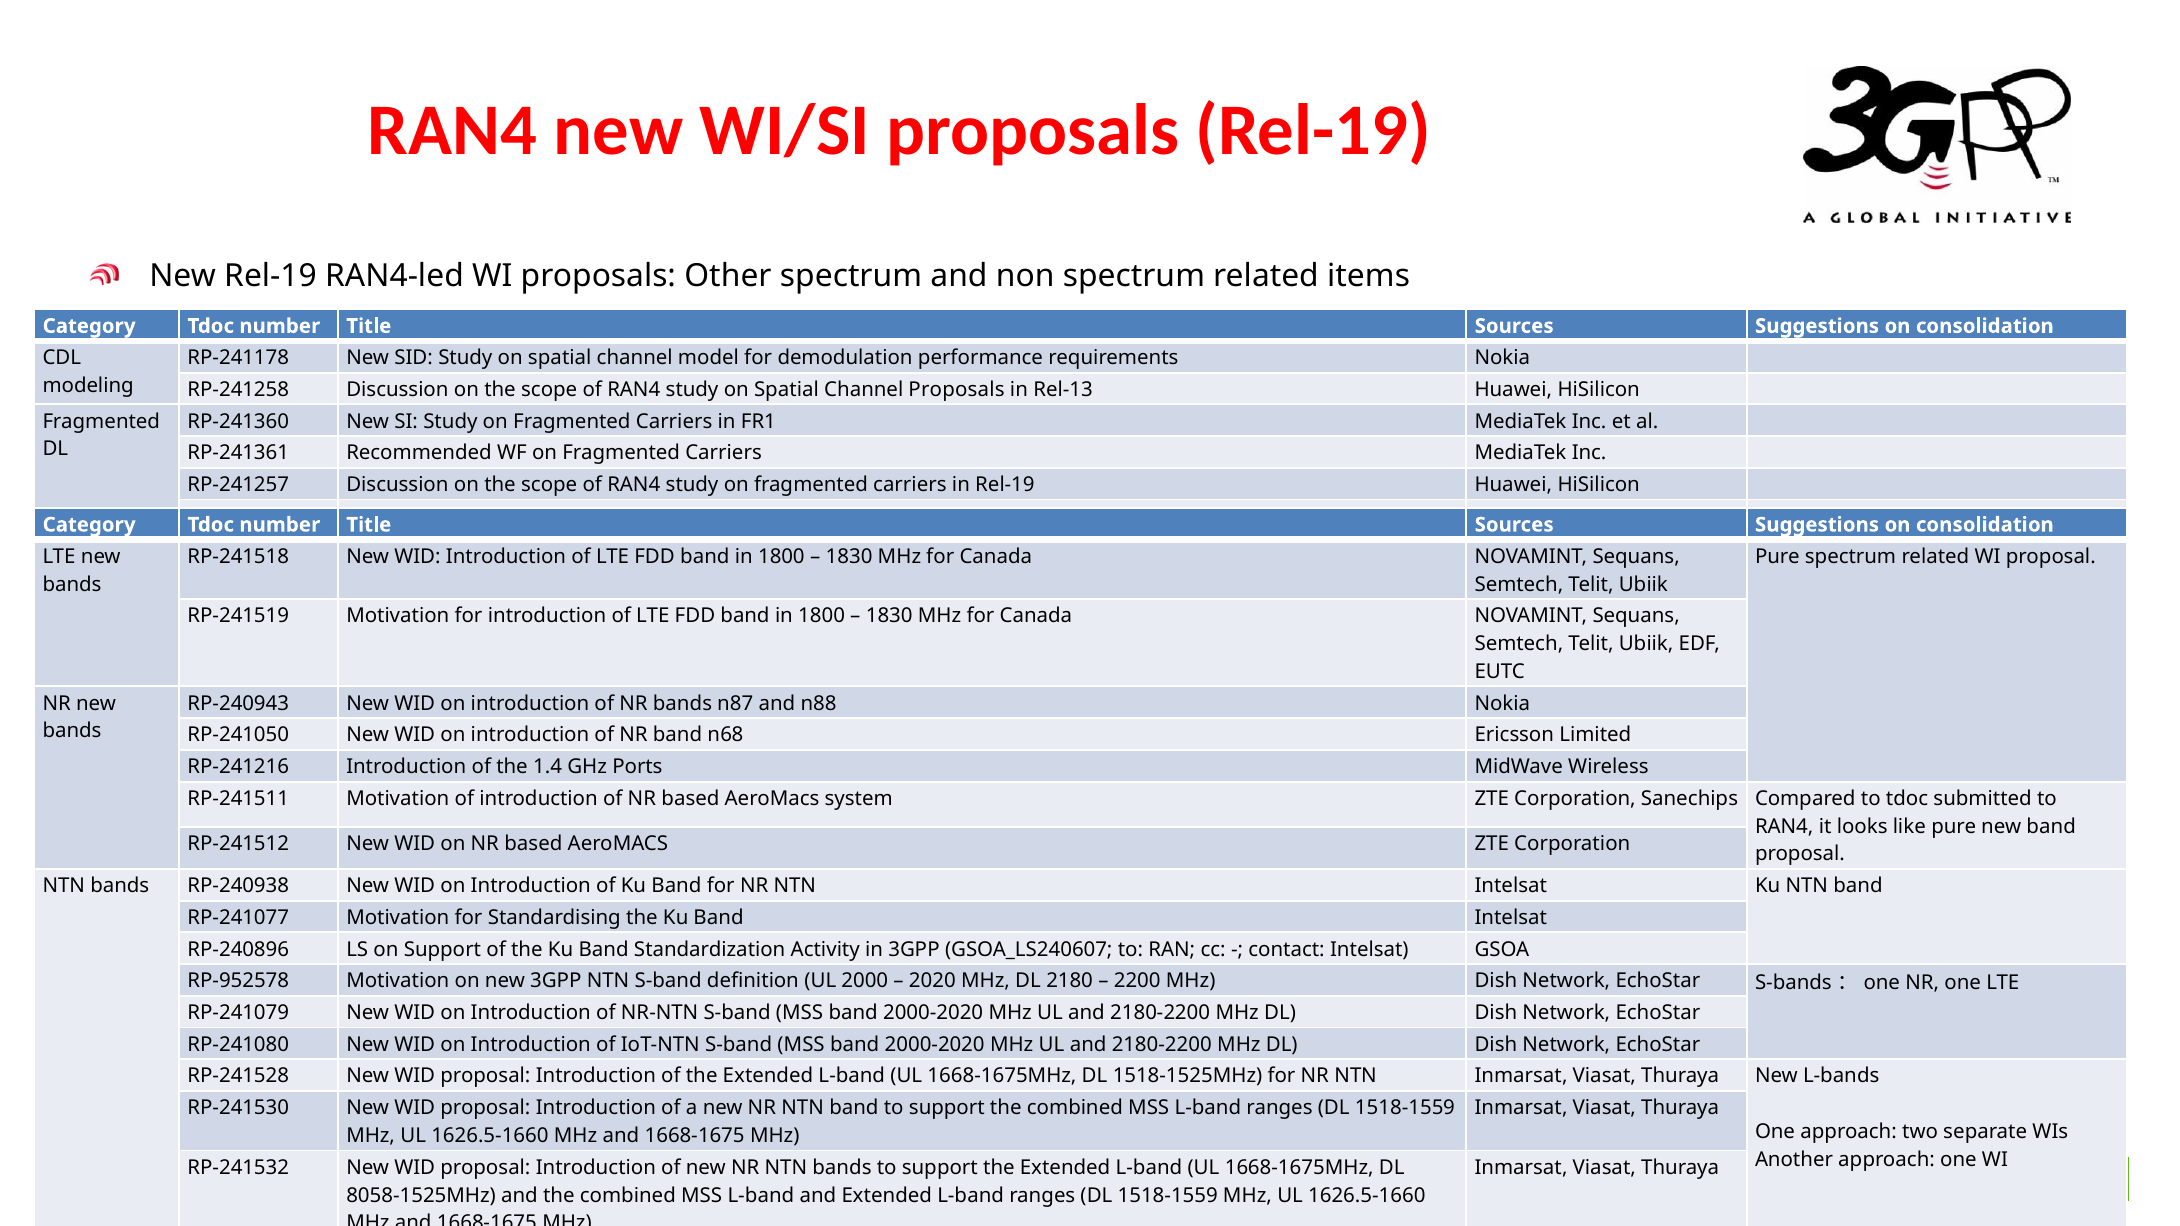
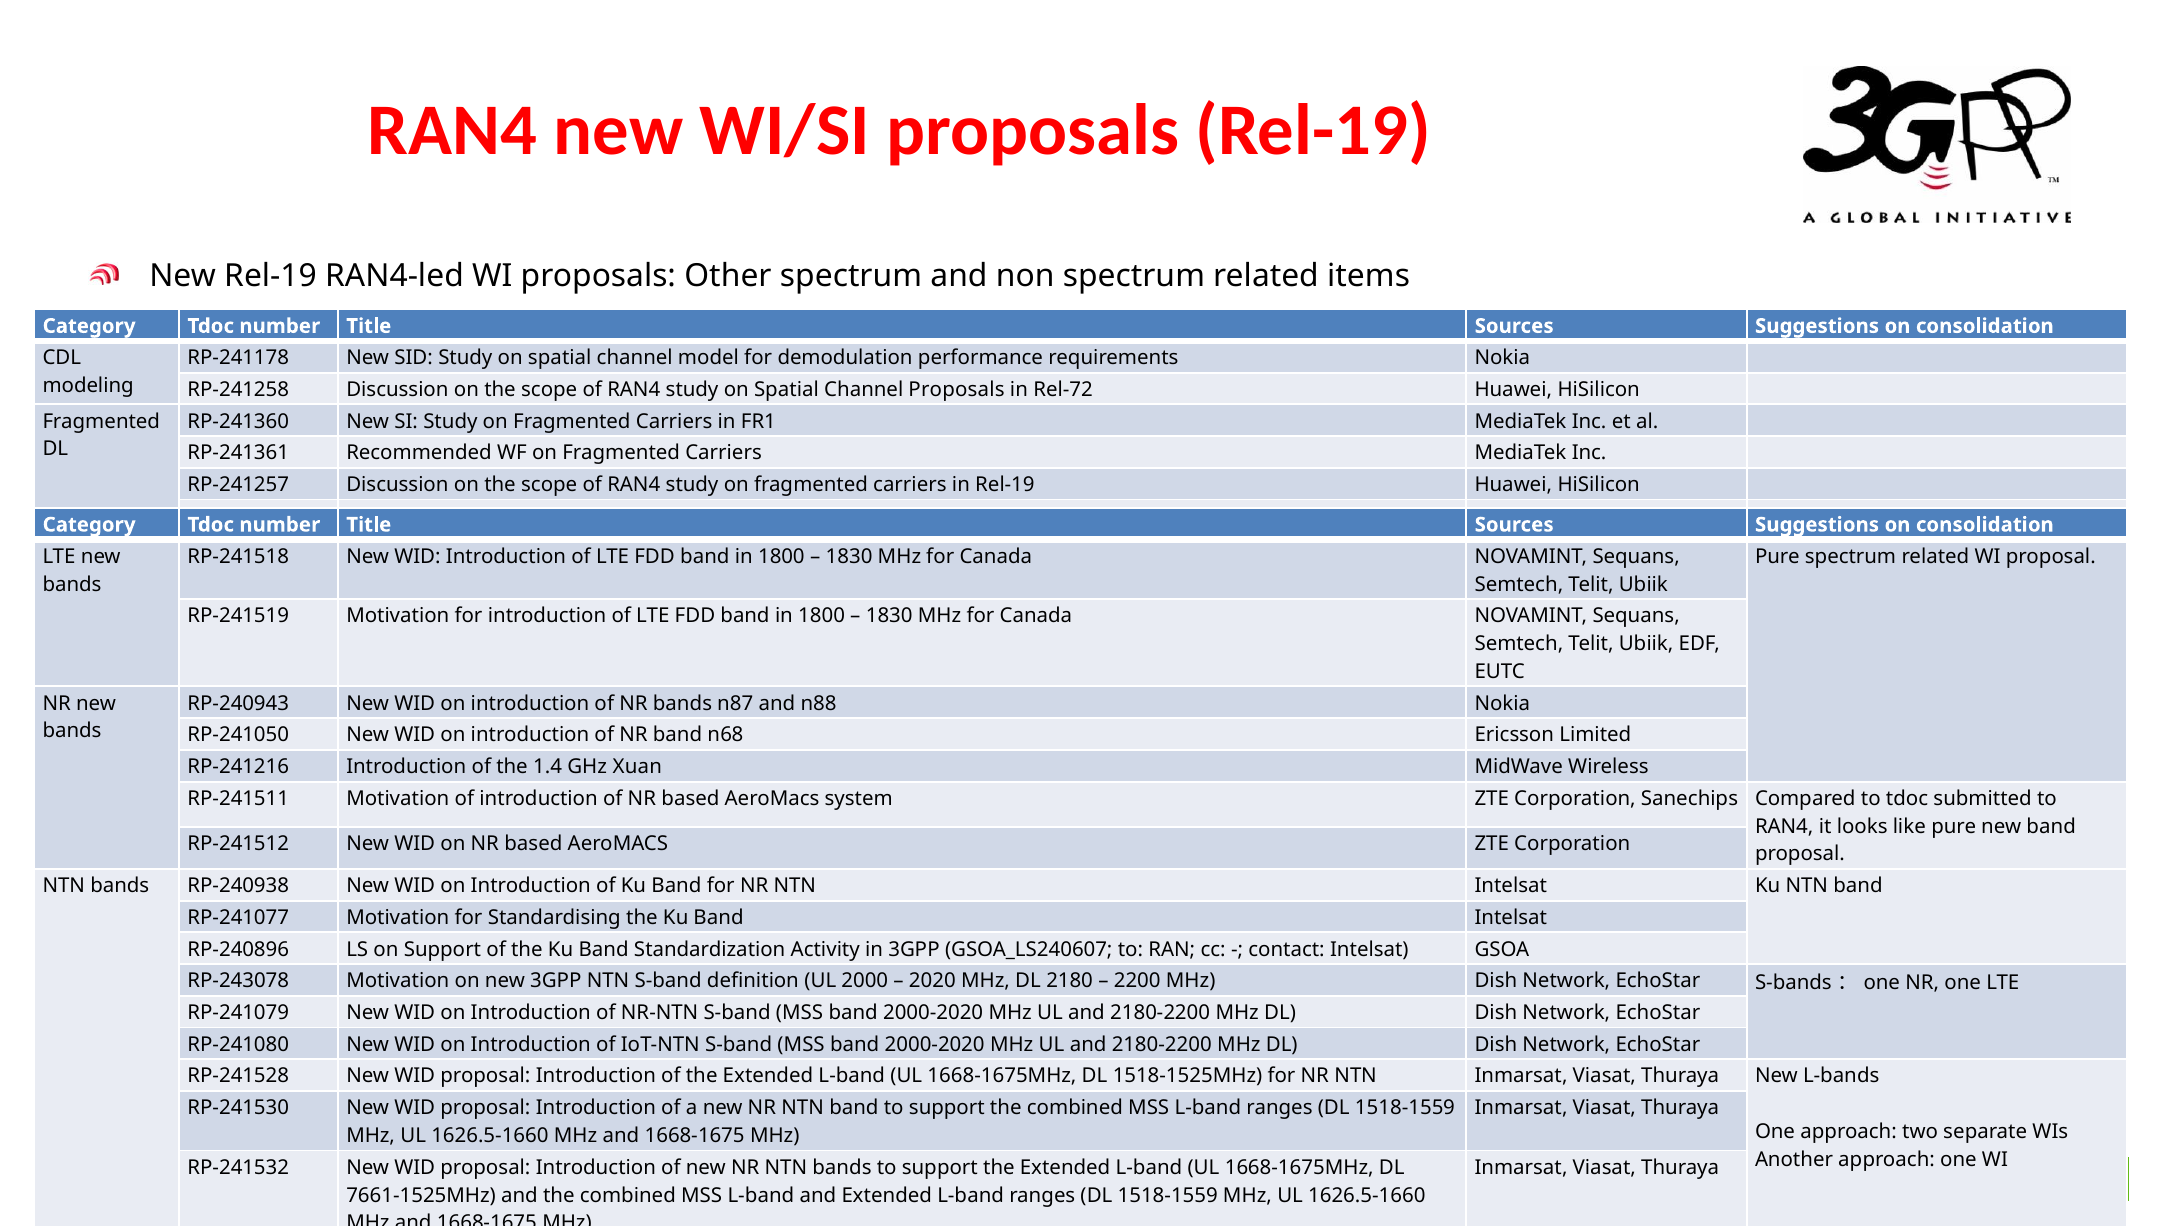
Rel-13: Rel-13 -> Rel-72
Ports: Ports -> Xuan
RP-952578: RP-952578 -> RP-243078
8058-1525MHz: 8058-1525MHz -> 7661-1525MHz
